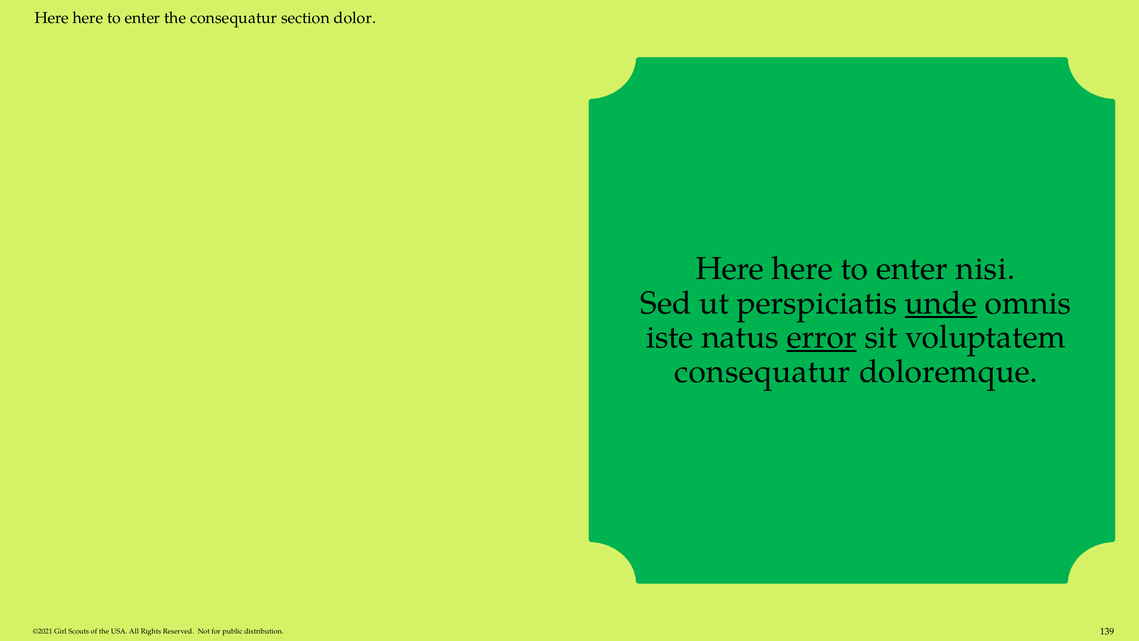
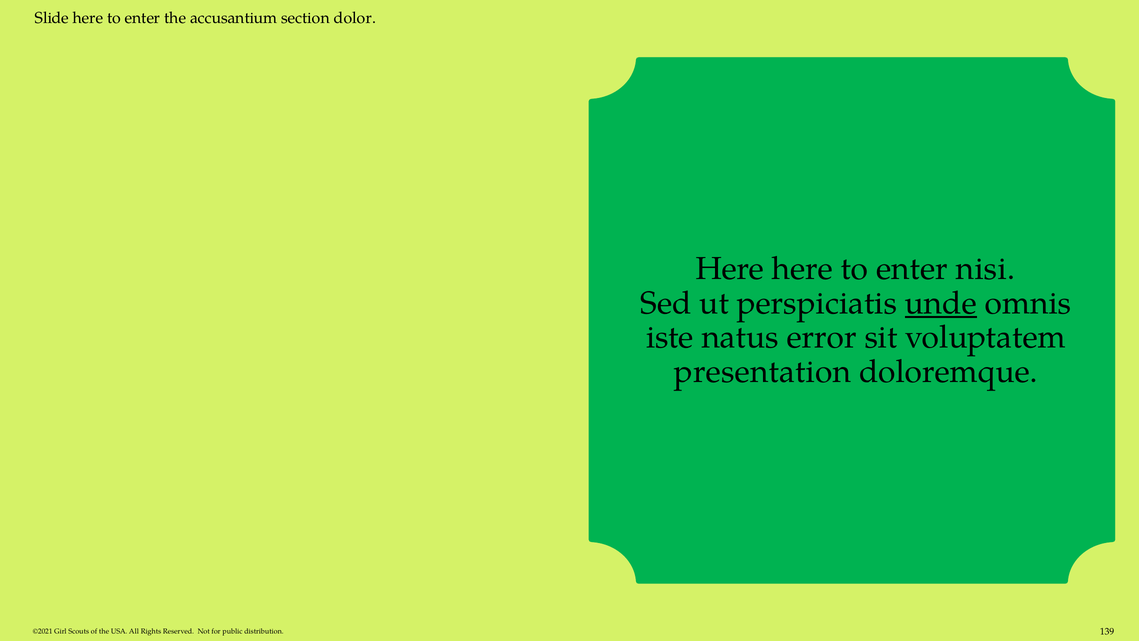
Here at (52, 18): Here -> Slide
the consequatur: consequatur -> accusantium
error underline: present -> none
consequatur at (762, 371): consequatur -> presentation
